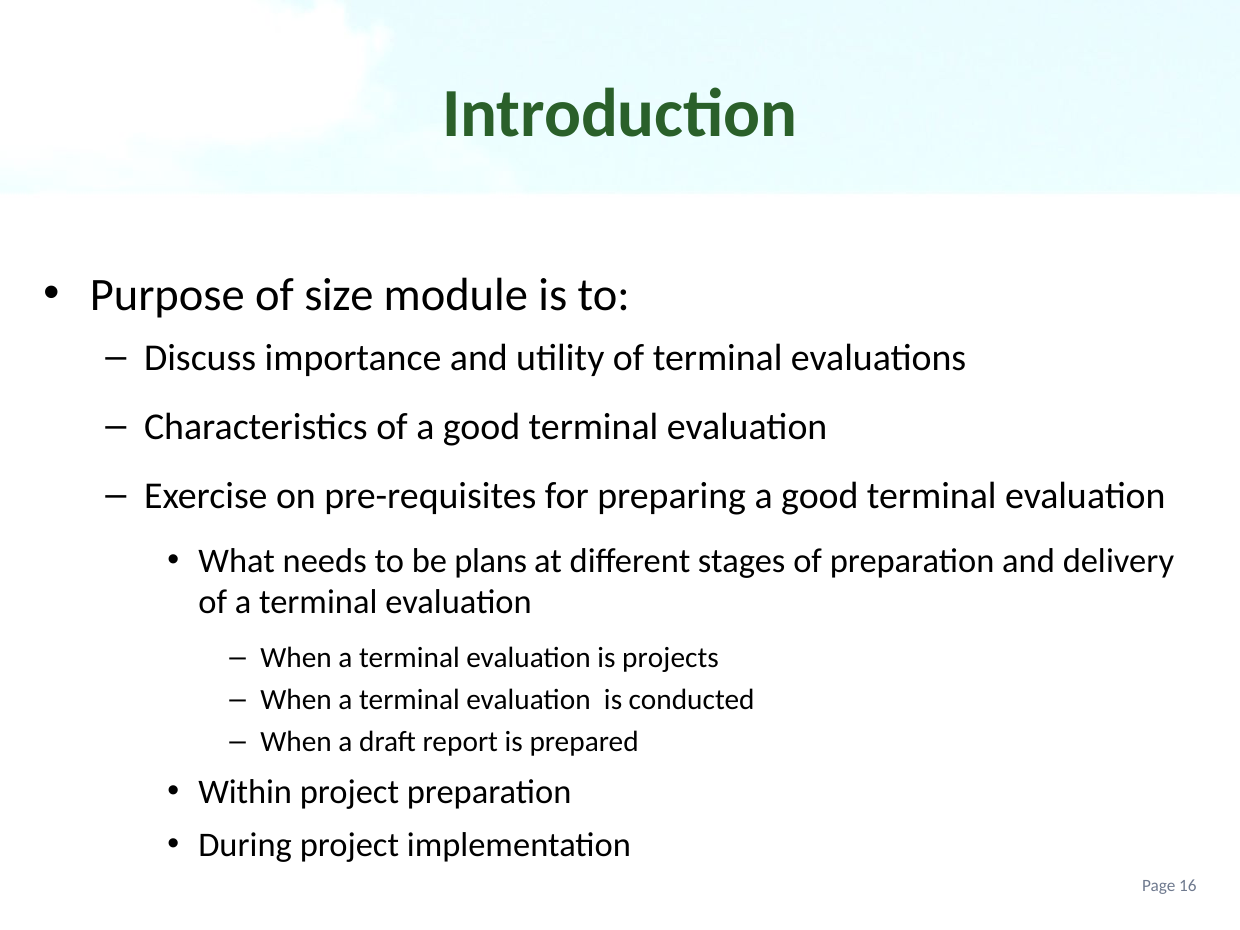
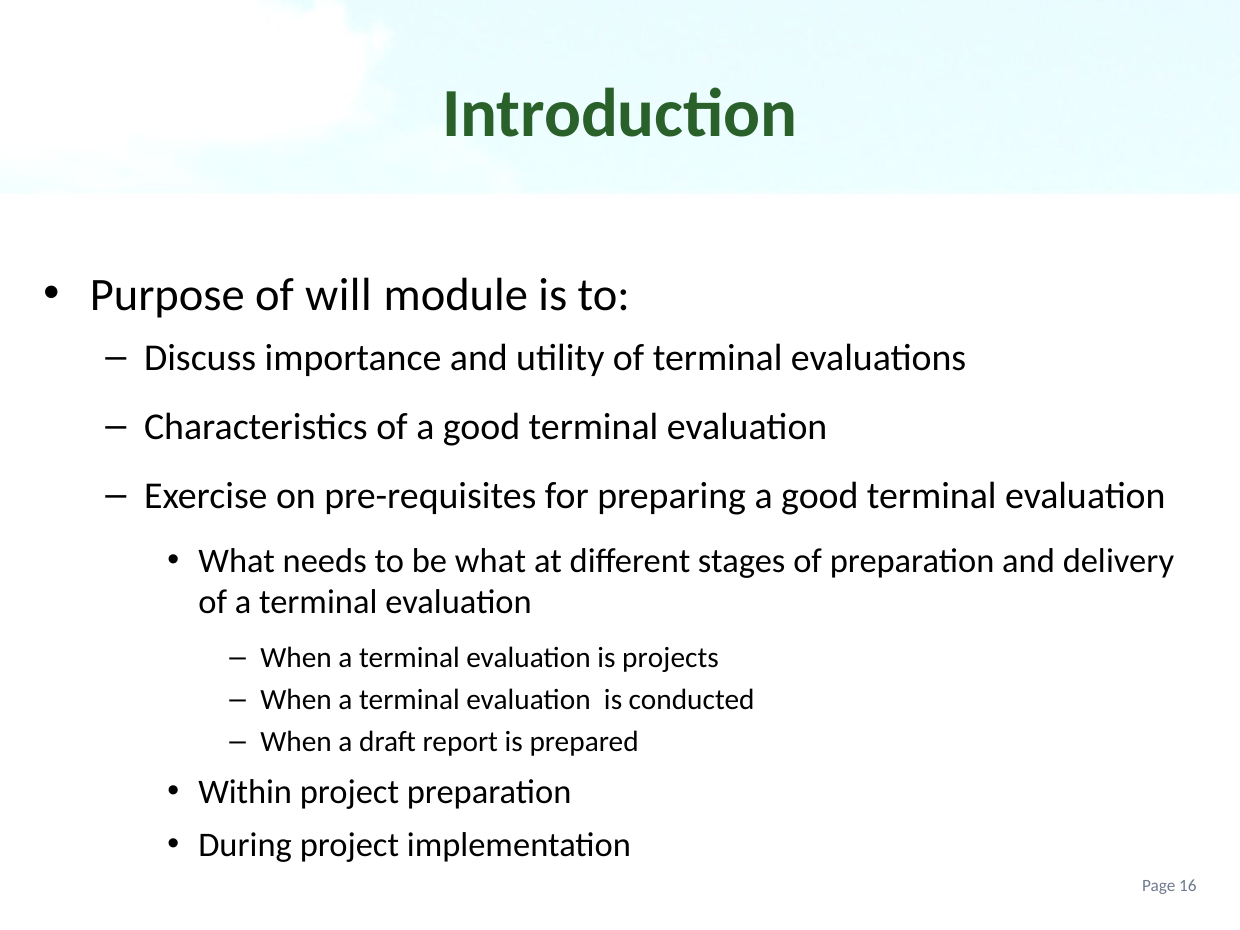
size: size -> will
be plans: plans -> what
